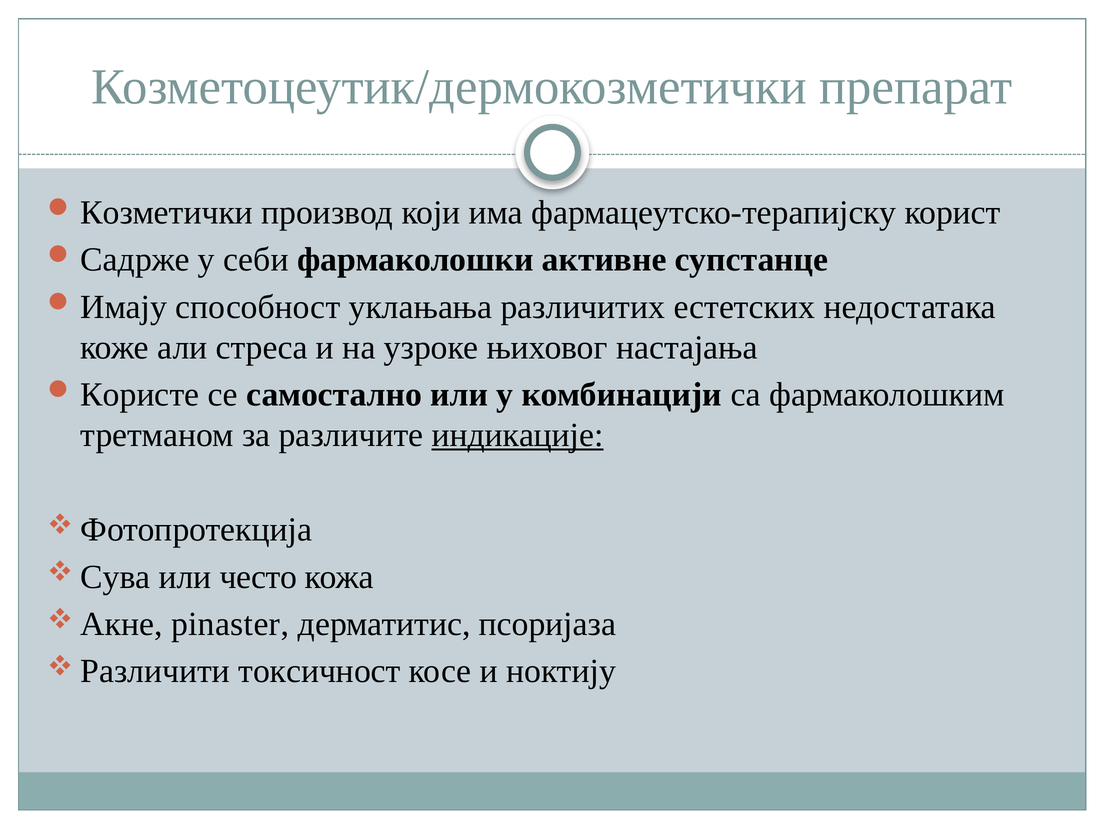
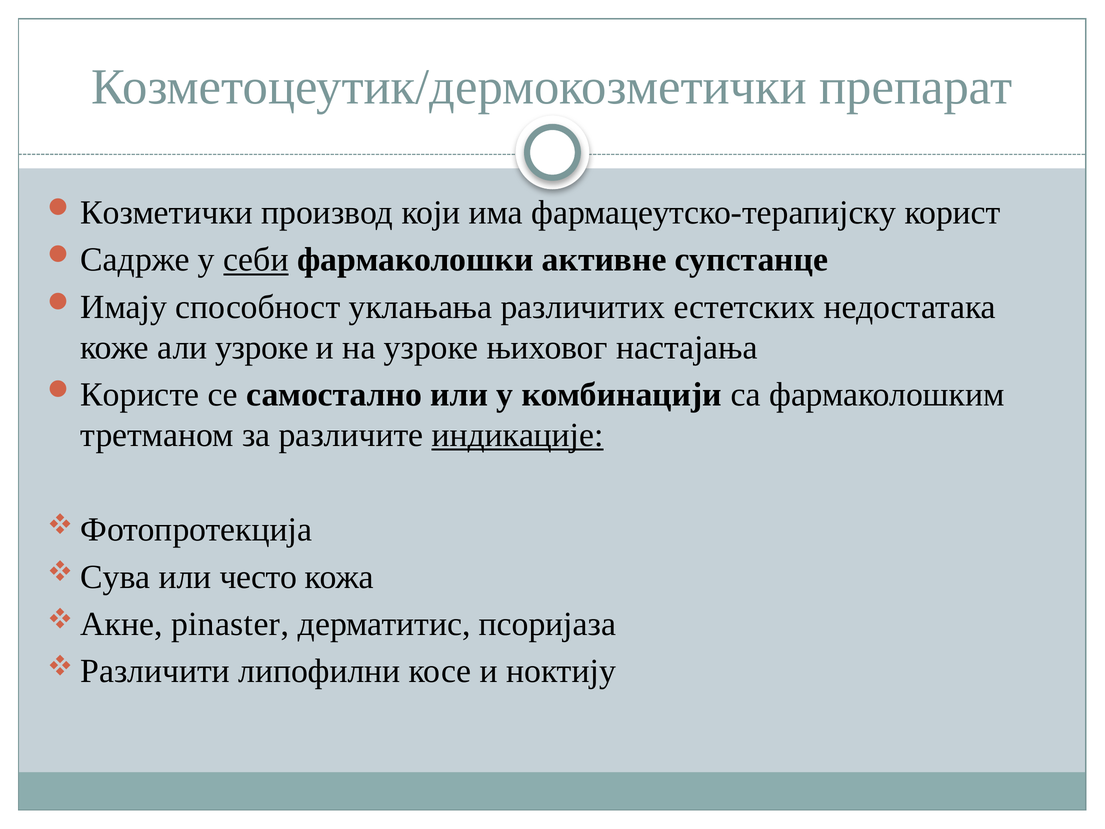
себи underline: none -> present
али стреса: стреса -> узроке
токсичност: токсичност -> липофилни
